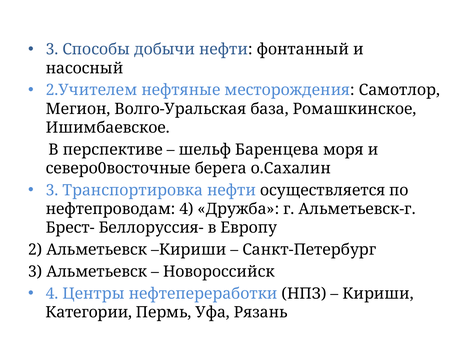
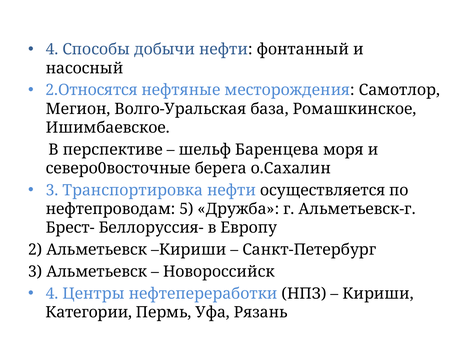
3 at (52, 49): 3 -> 4
2.Учителем: 2.Учителем -> 2.Относятся
нефтепроводам 4: 4 -> 5
